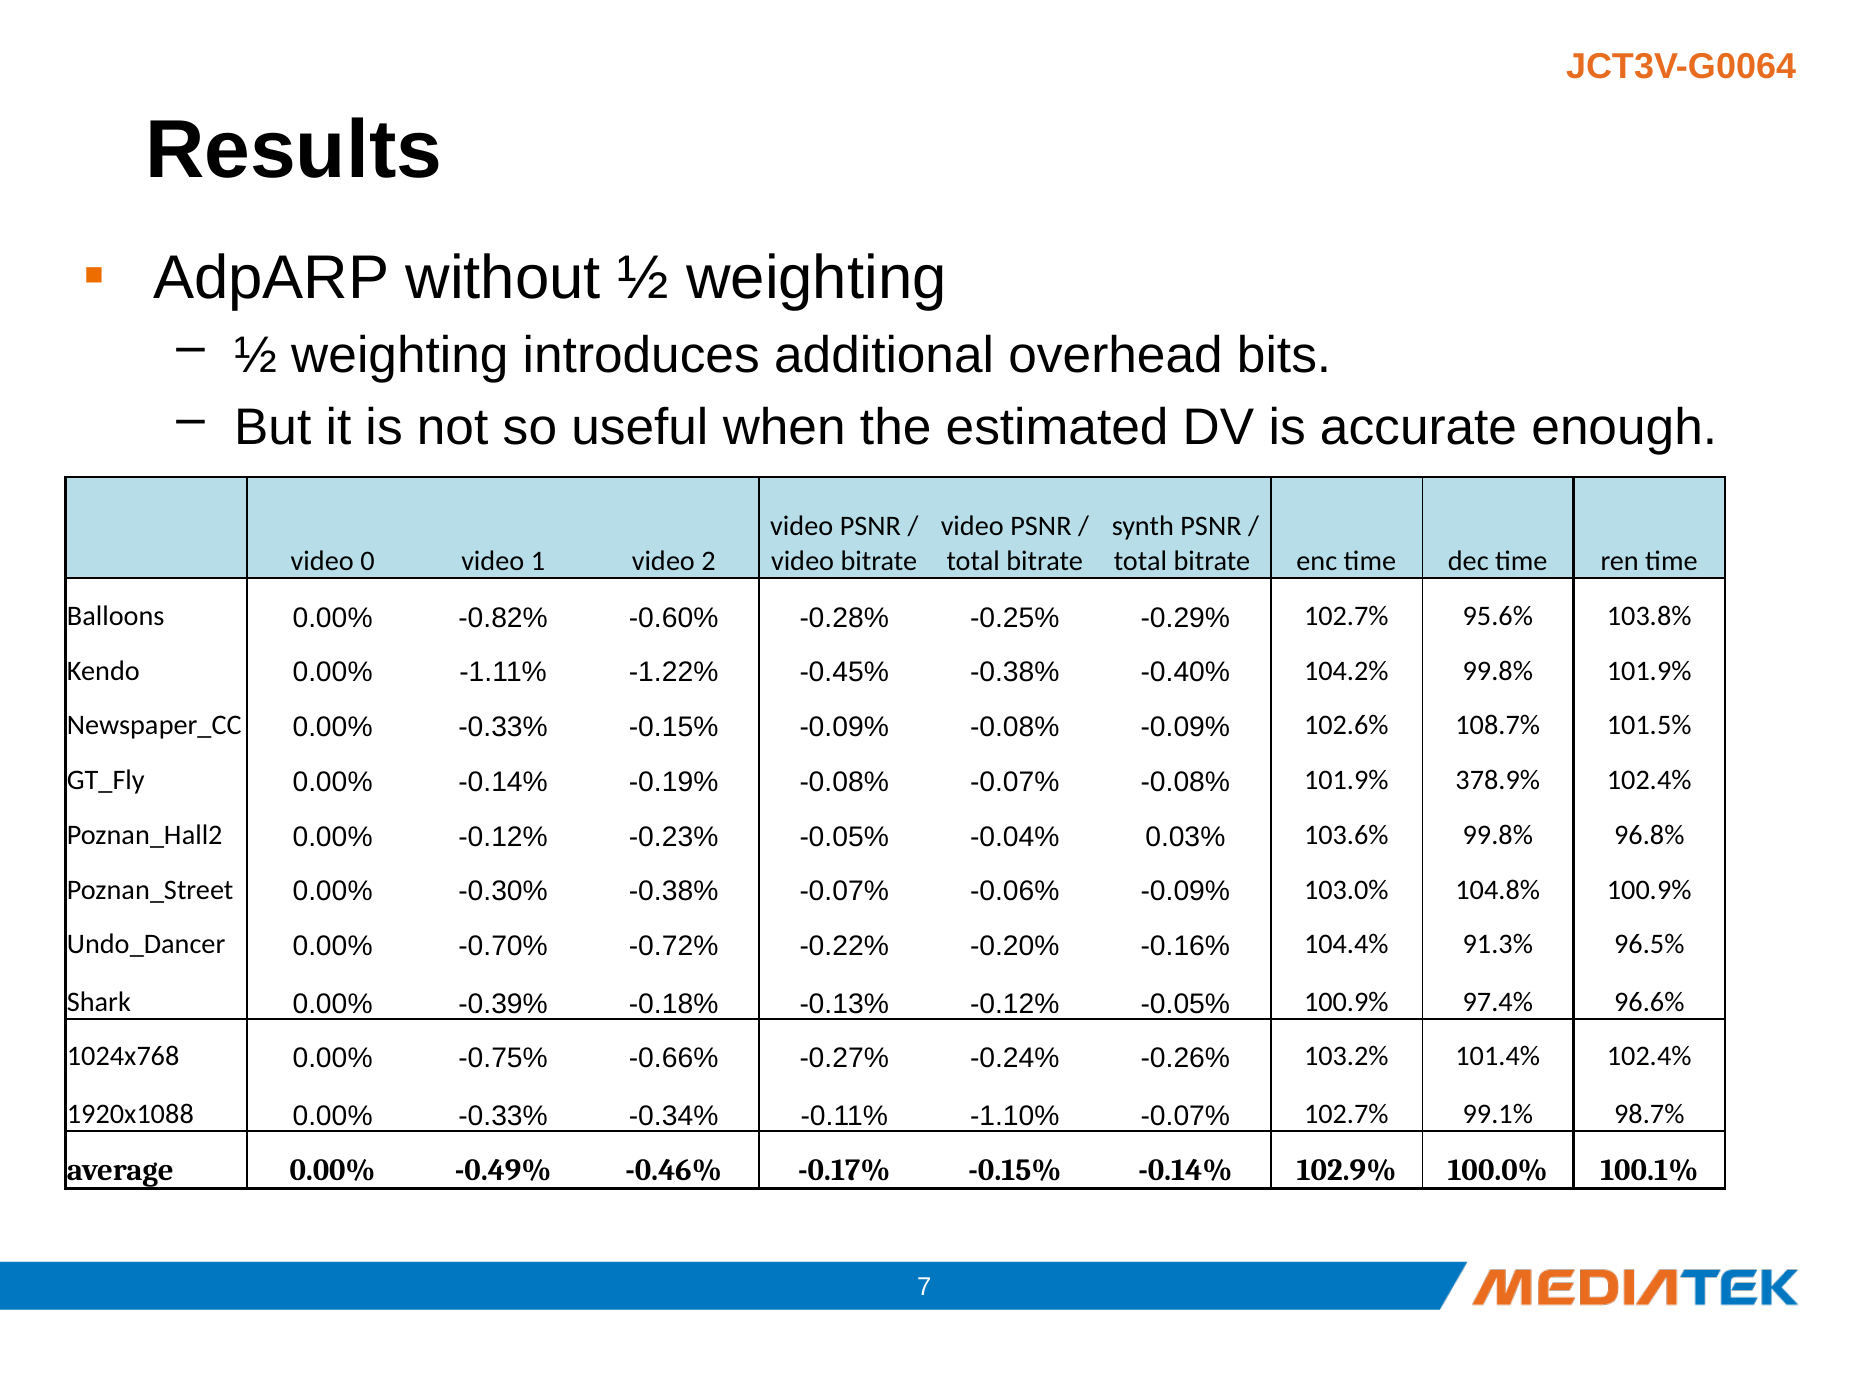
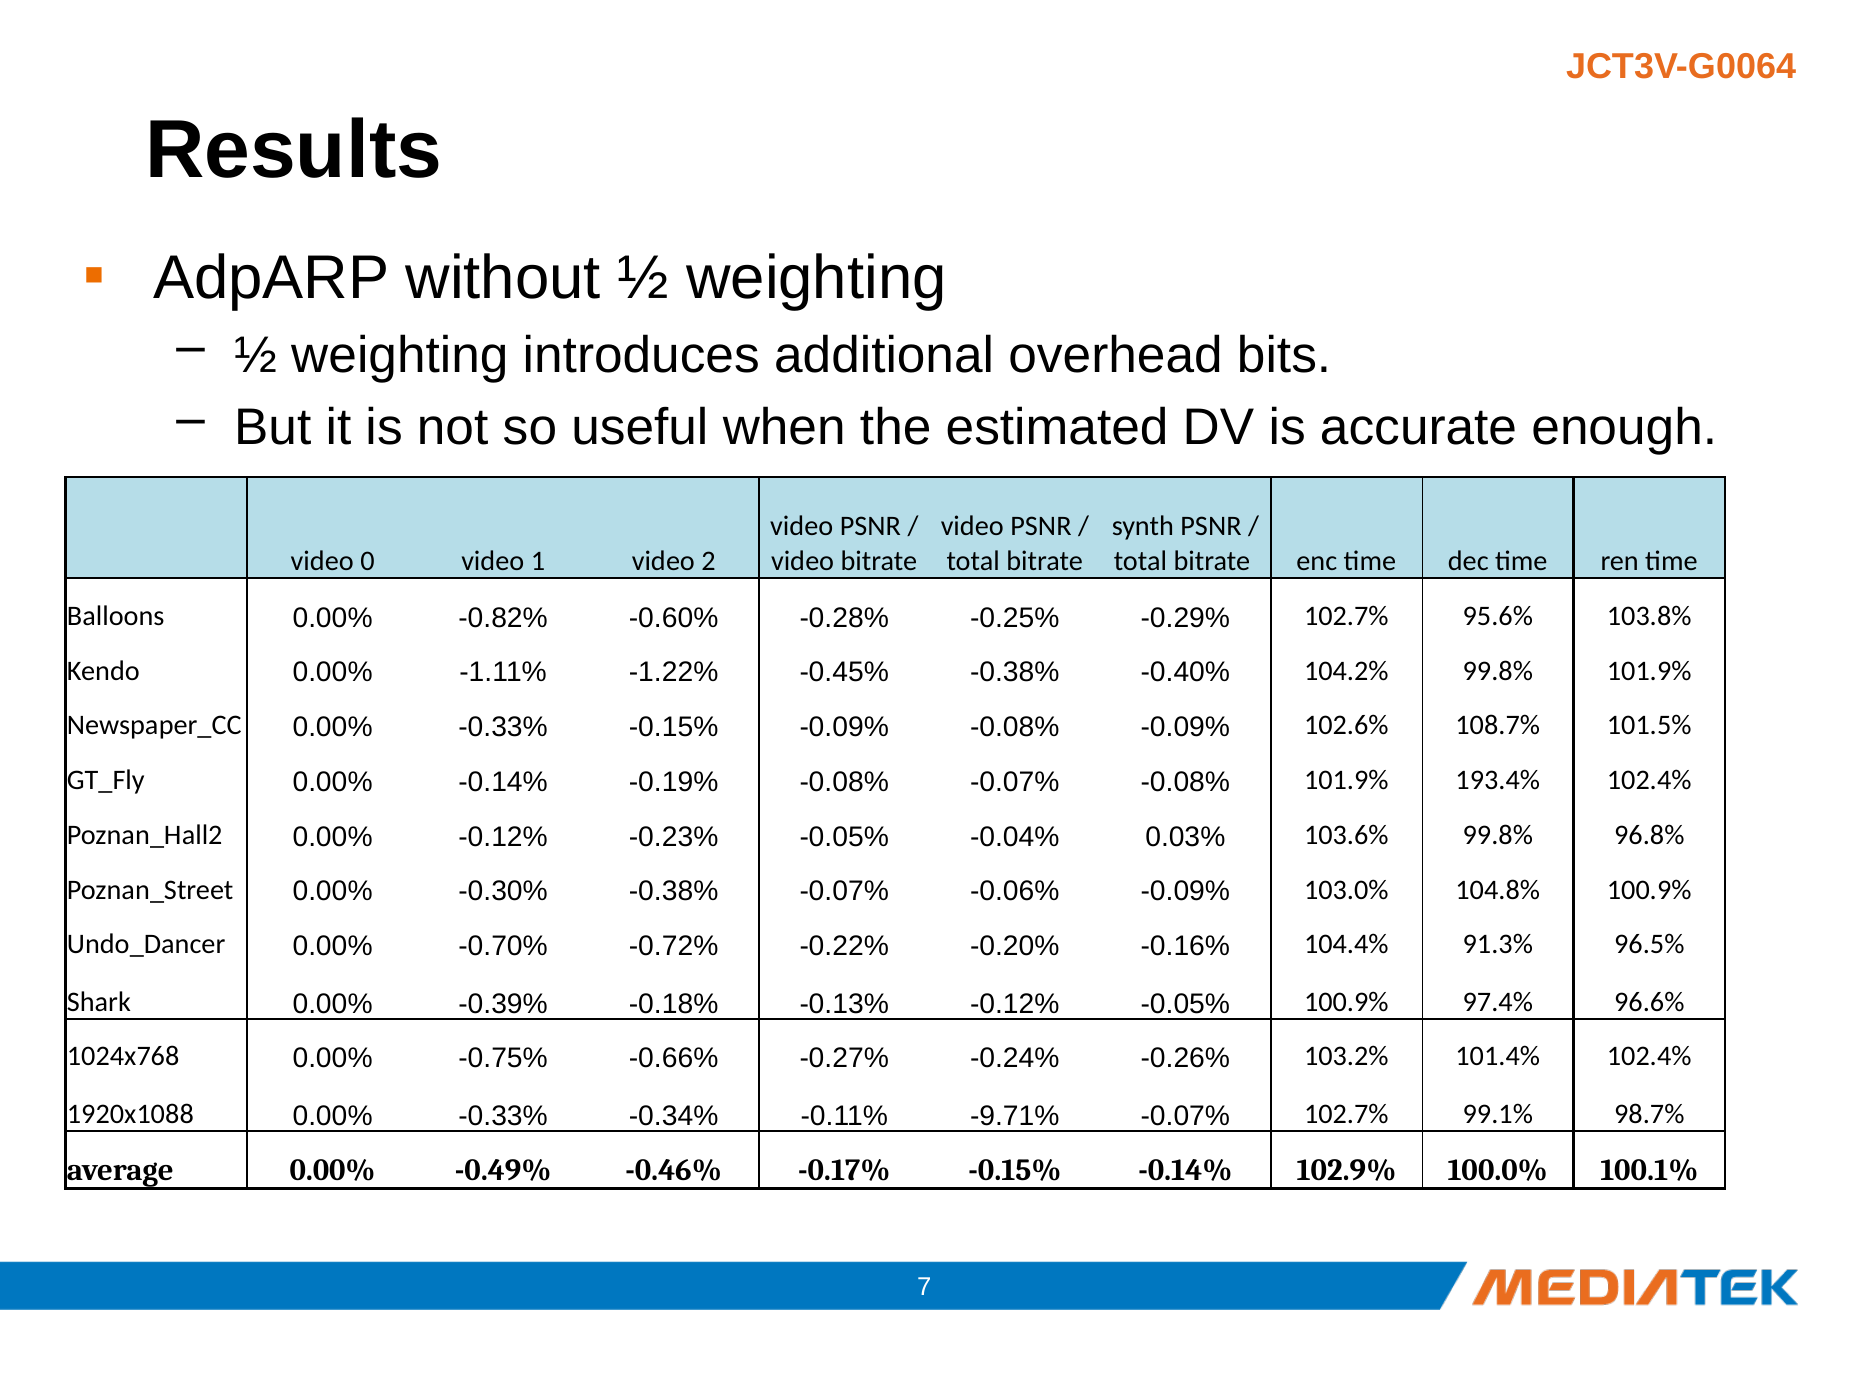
378.9%: 378.9% -> 193.4%
-1.10%: -1.10% -> -9.71%
